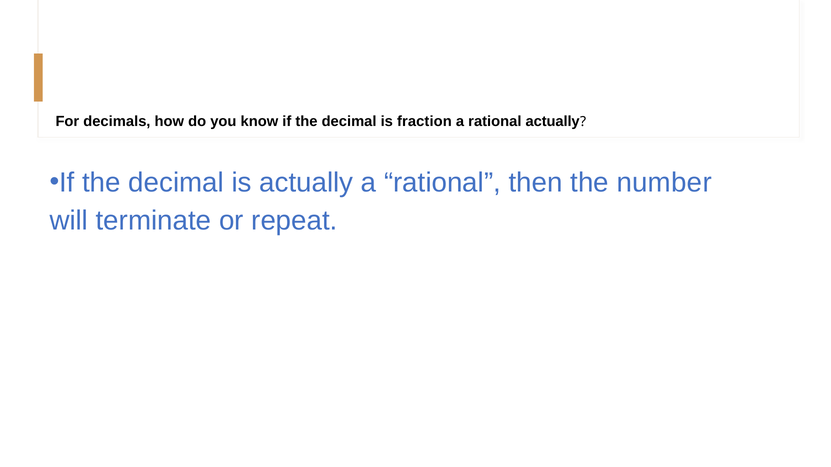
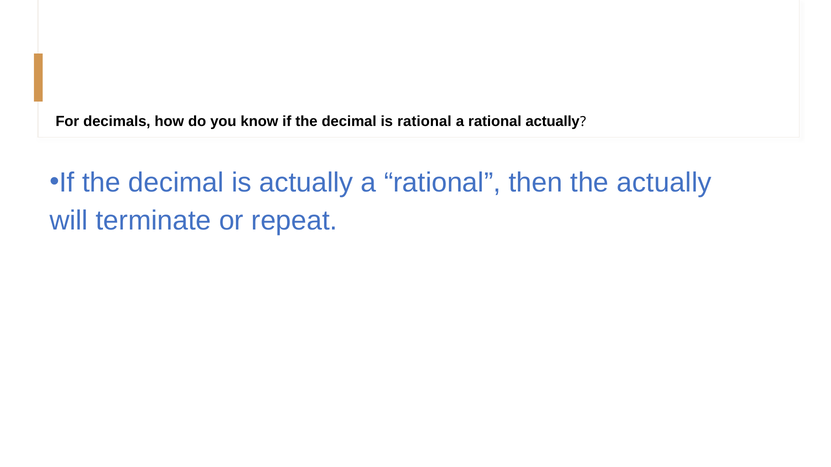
is fraction: fraction -> rational
the number: number -> actually
